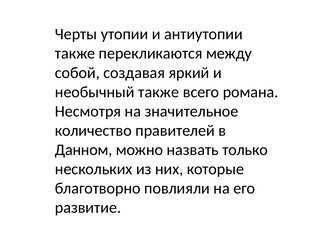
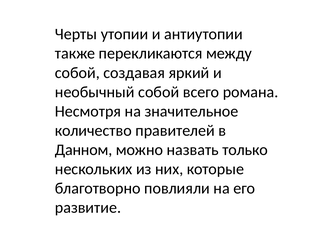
необычный также: также -> собой
